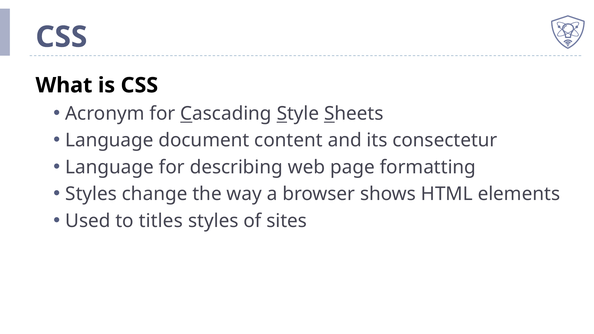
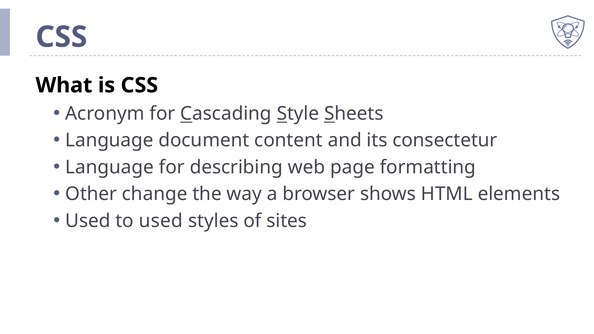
Styles at (91, 194): Styles -> Other
to titles: titles -> used
